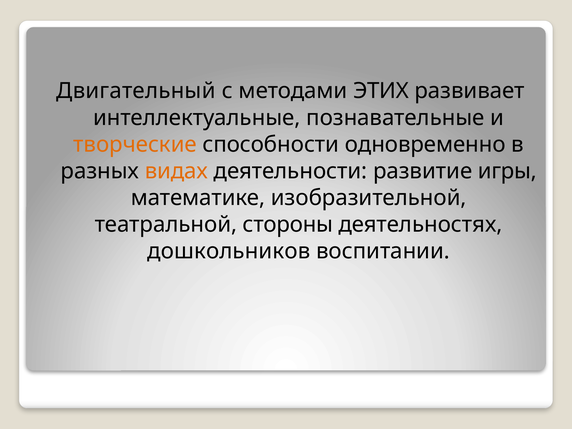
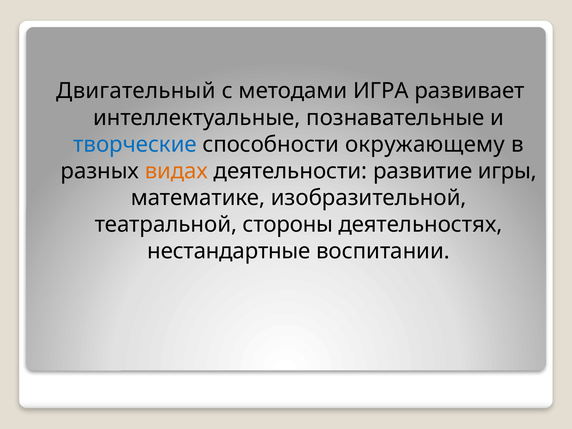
ЭТИХ: ЭТИХ -> ИГРА
творческие colour: orange -> blue
одновременно: одновременно -> окружающему
дошкольников: дошкольников -> нестандартные
